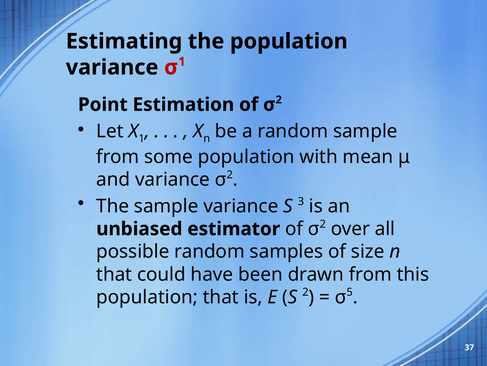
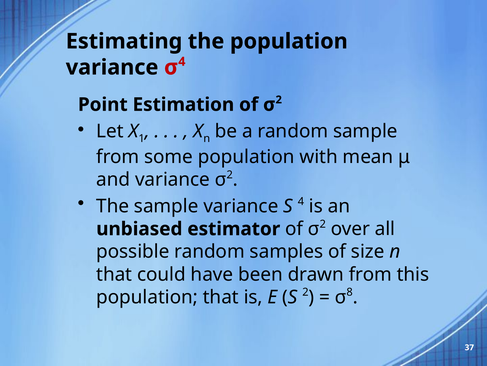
1 at (182, 62): 1 -> 4
S 3: 3 -> 4
5: 5 -> 8
